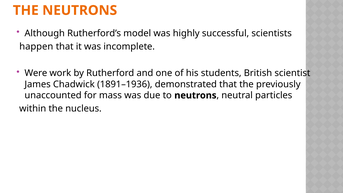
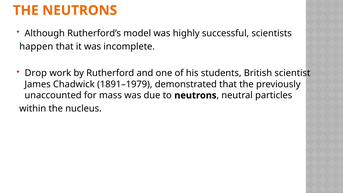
Were: Were -> Drop
1891–1936: 1891–1936 -> 1891–1979
